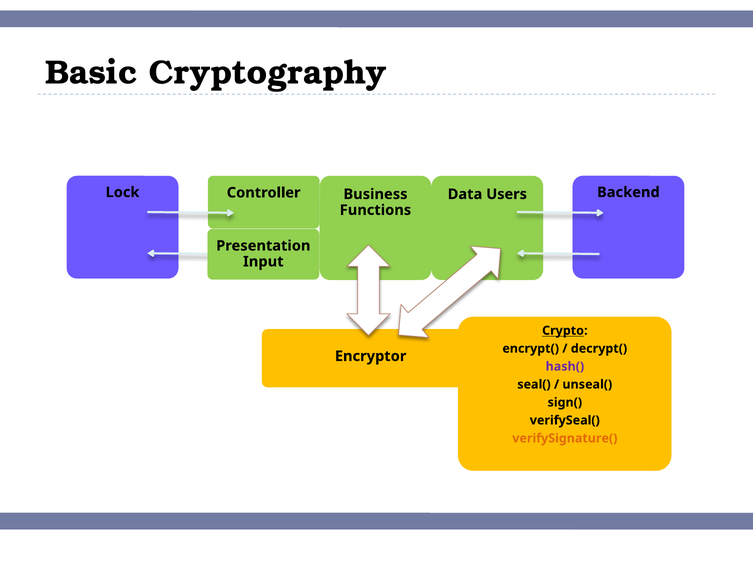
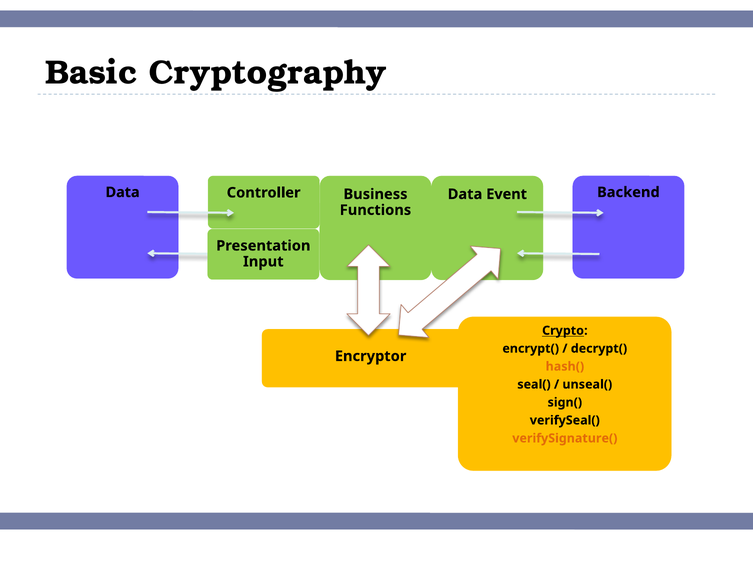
Lock at (123, 192): Lock -> Data
Users: Users -> Event
hash( colour: purple -> orange
